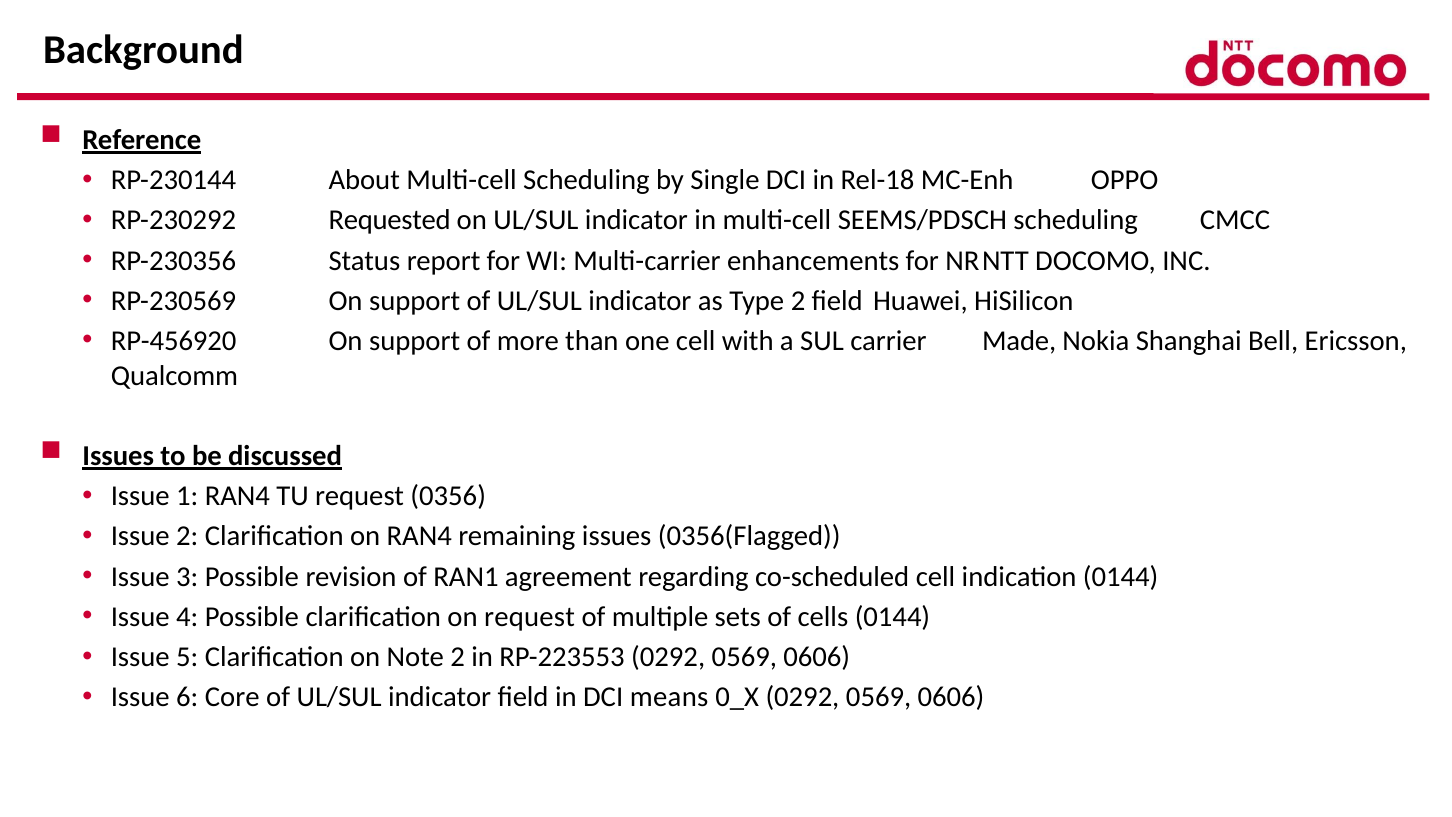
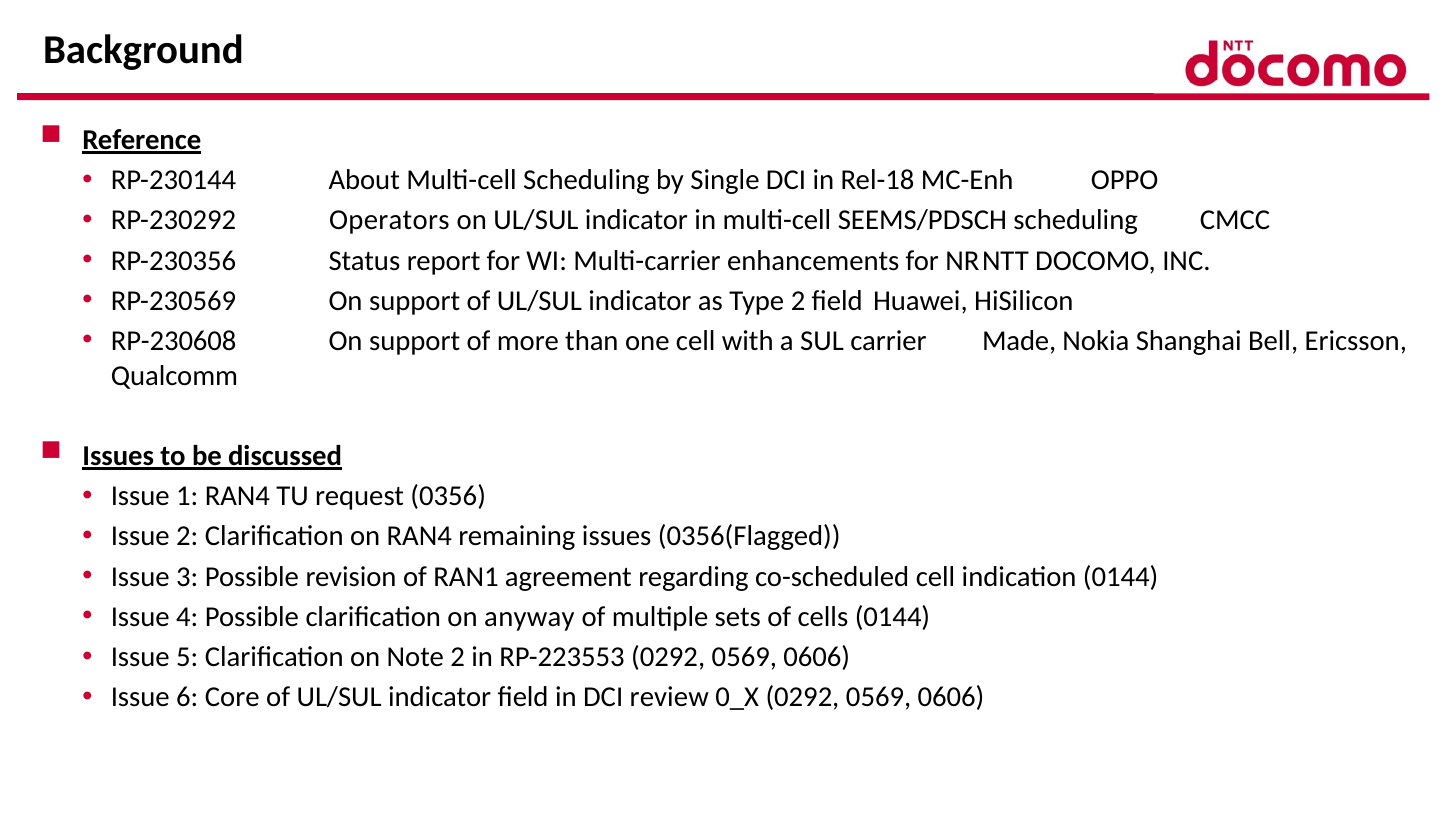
Requested: Requested -> Operators
RP-456920: RP-456920 -> RP-230608
on request: request -> anyway
means: means -> review
